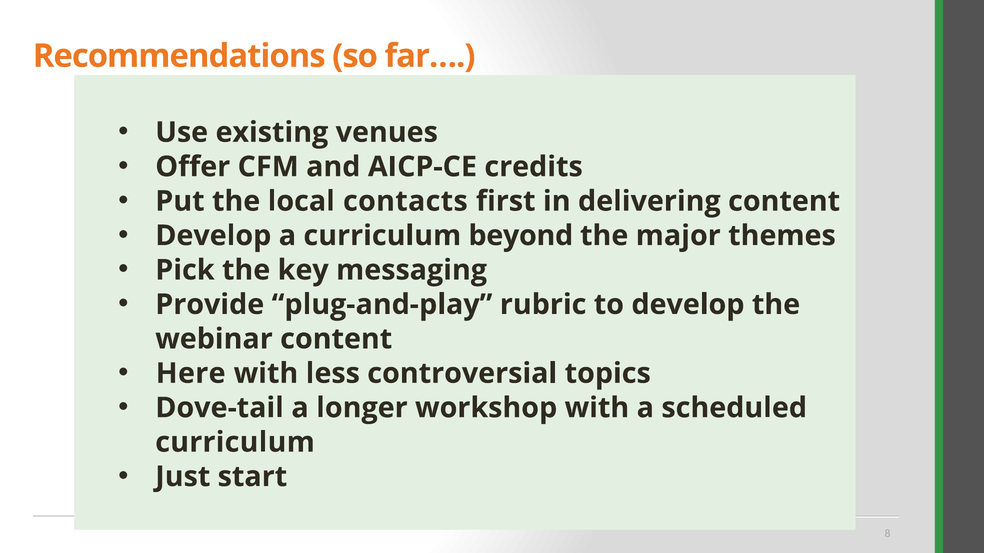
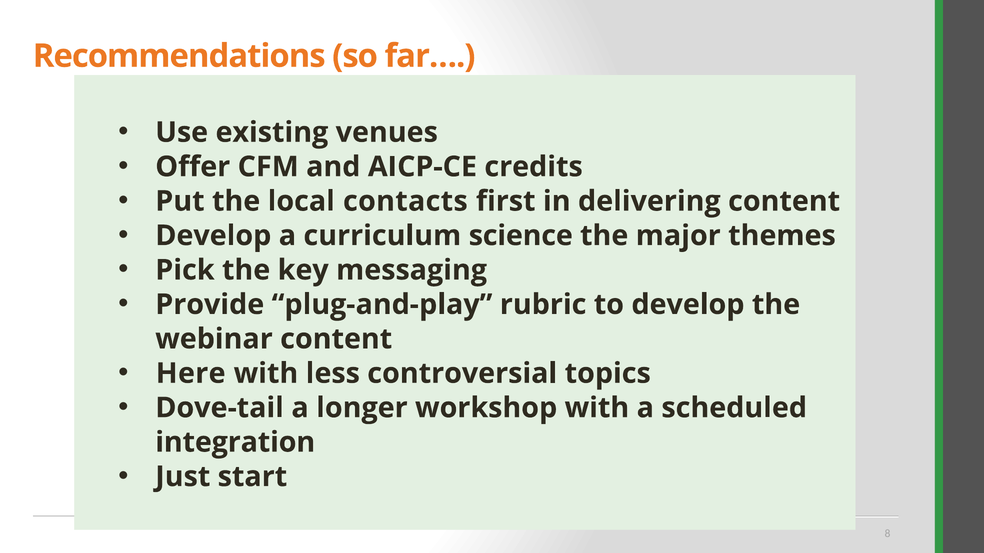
beyond: beyond -> science
curriculum at (235, 443): curriculum -> integration
